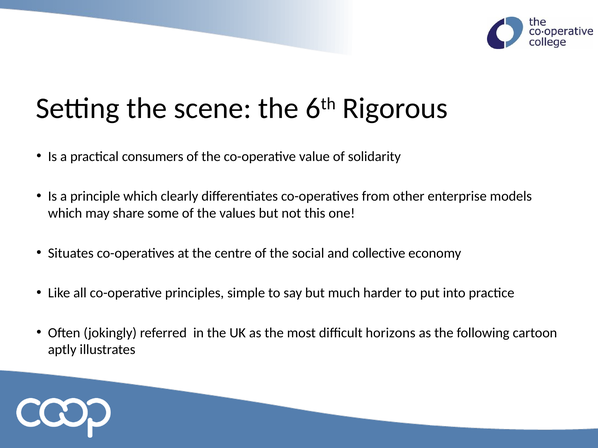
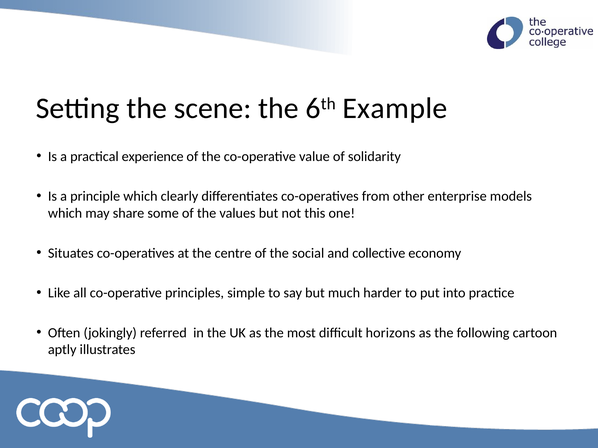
Rigorous: Rigorous -> Example
consumers: consumers -> experience
